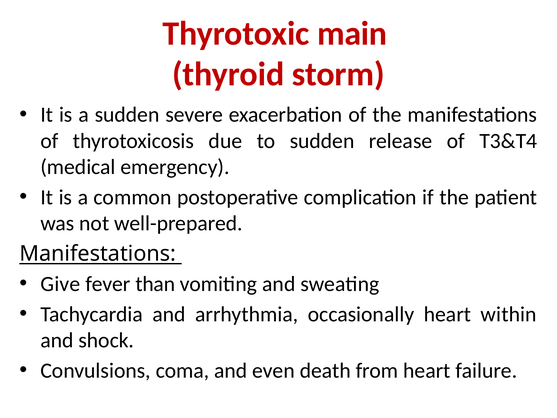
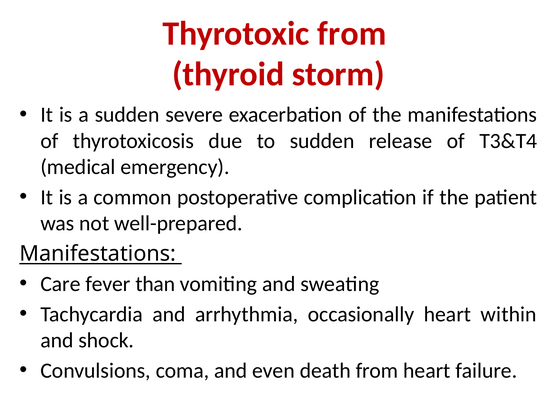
Thyrotoxic main: main -> from
Give: Give -> Care
